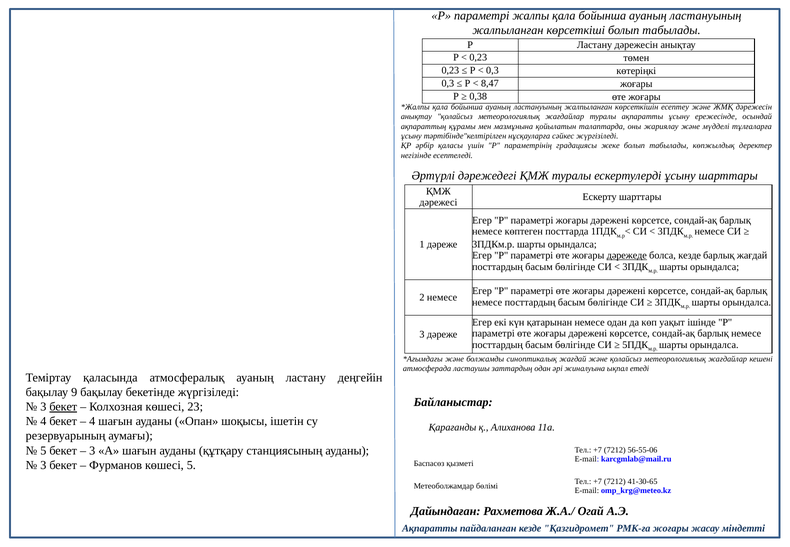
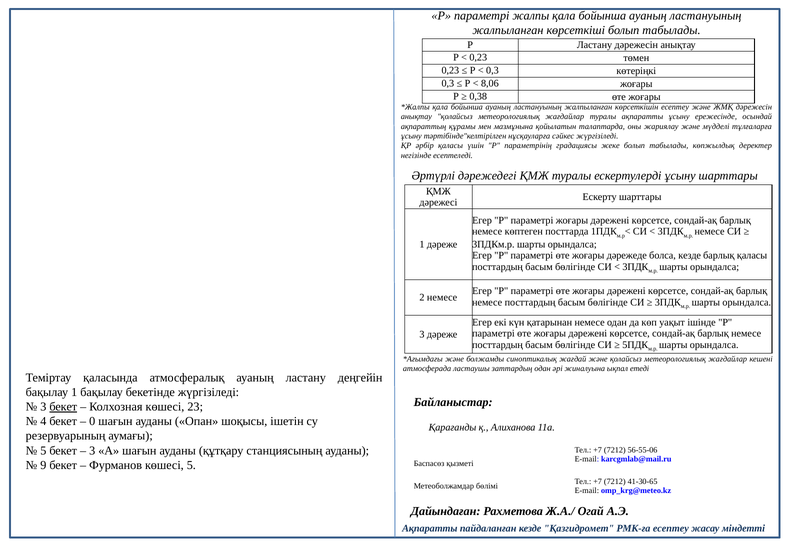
8,47: 8,47 -> 8,06
дәрежеде underline: present -> none
барлық жағдай: жағдай -> қаласы
бақылау 9: 9 -> 1
4 at (92, 421): 4 -> 0
3 at (43, 465): 3 -> 9
РМК-ға жоғары: жоғары -> есептеу
